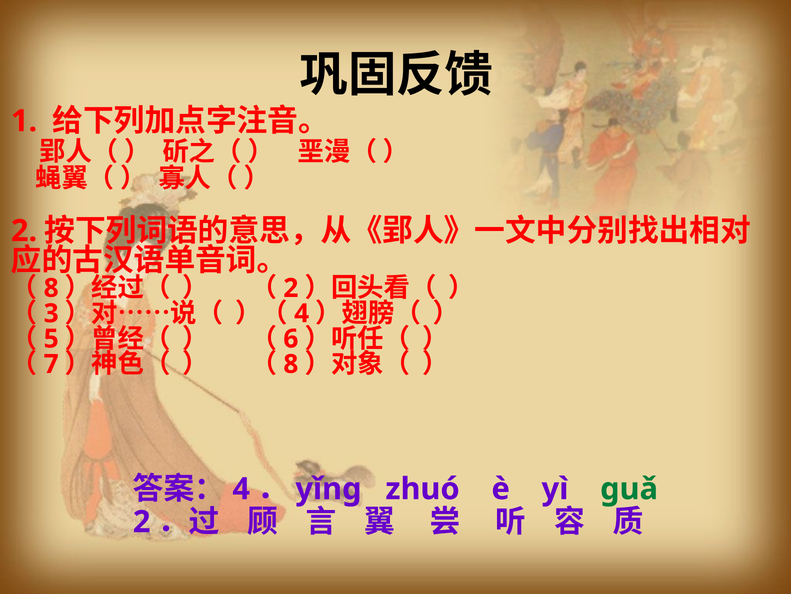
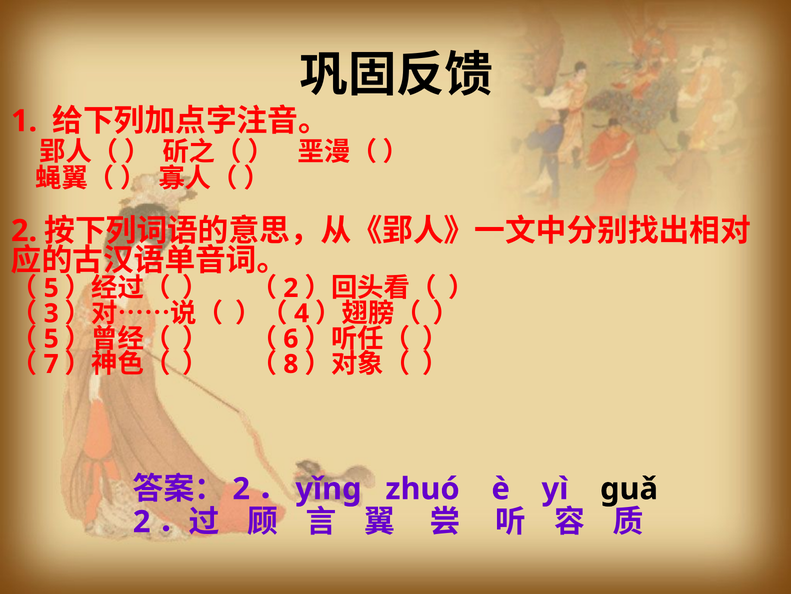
8 at (51, 288): 8 -> 5
4 at (241, 488): 4 -> 2
guǎ colour: green -> black
